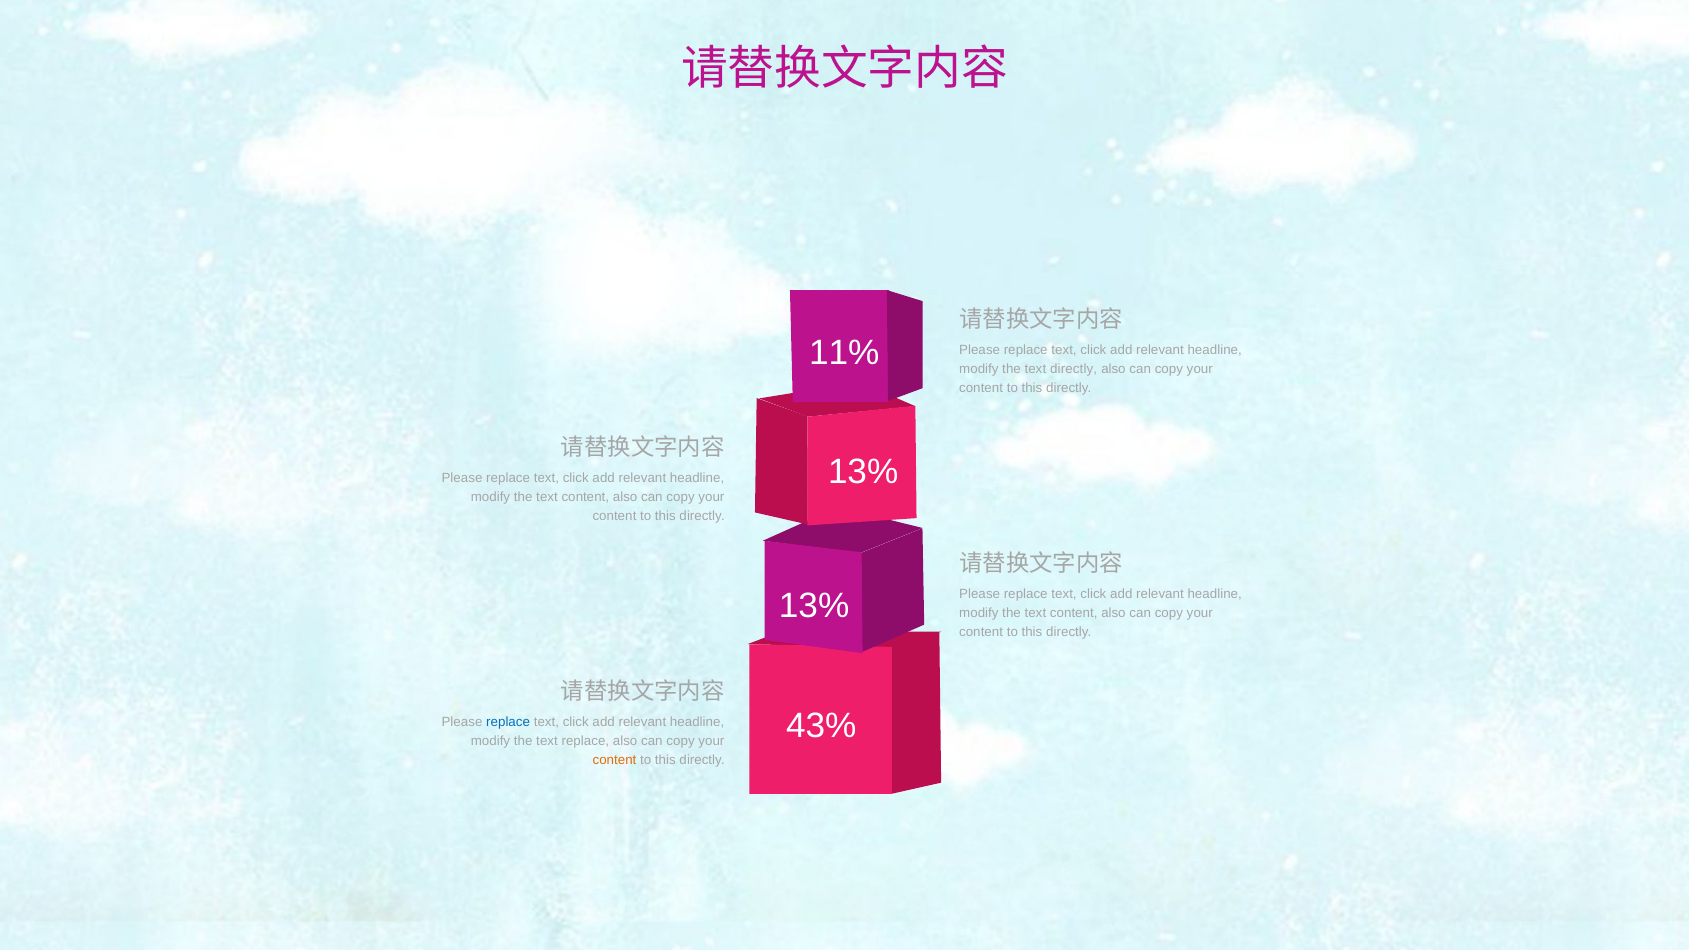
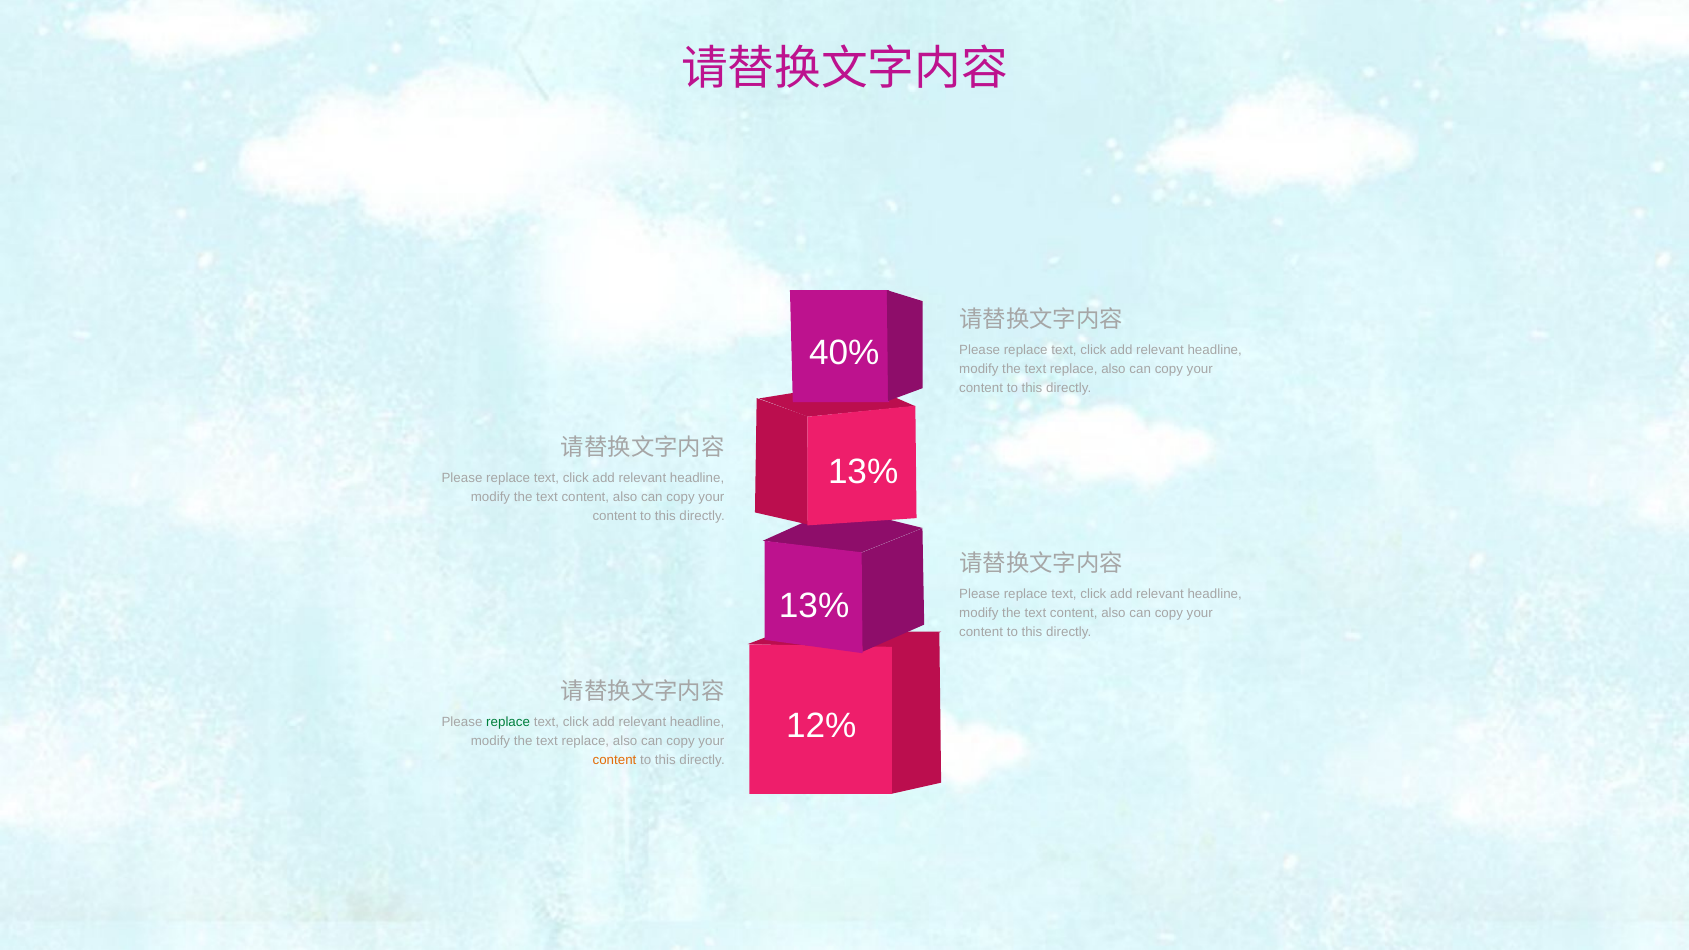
11%: 11% -> 40%
directly at (1074, 369): directly -> replace
43%: 43% -> 12%
replace at (508, 722) colour: blue -> green
